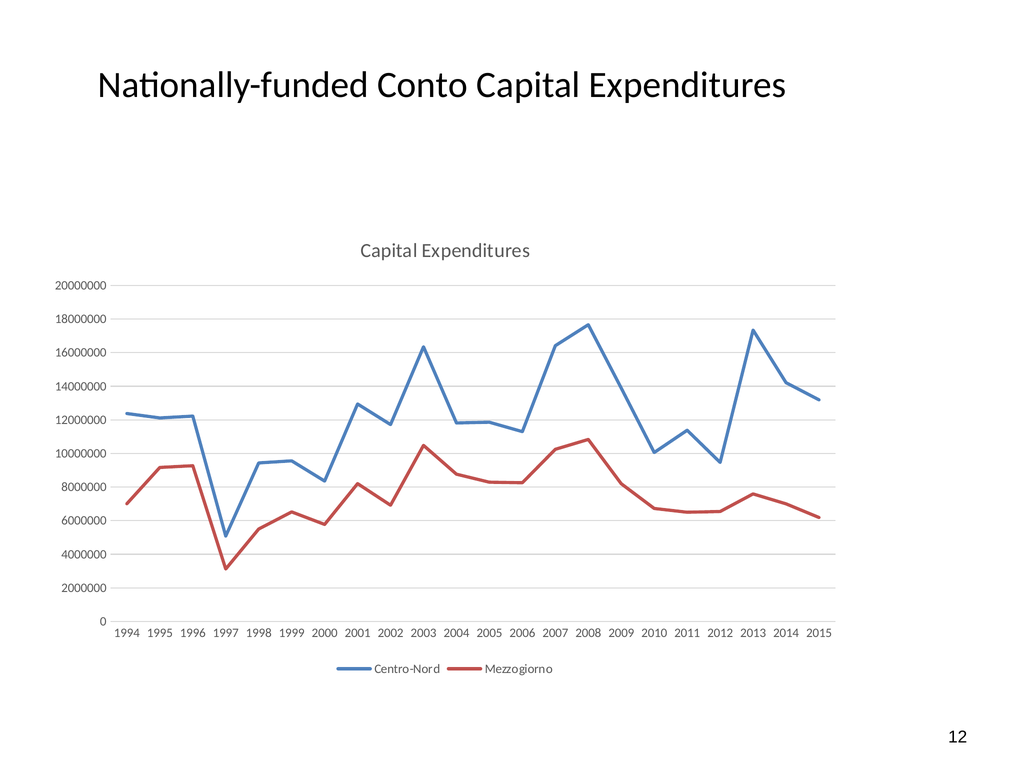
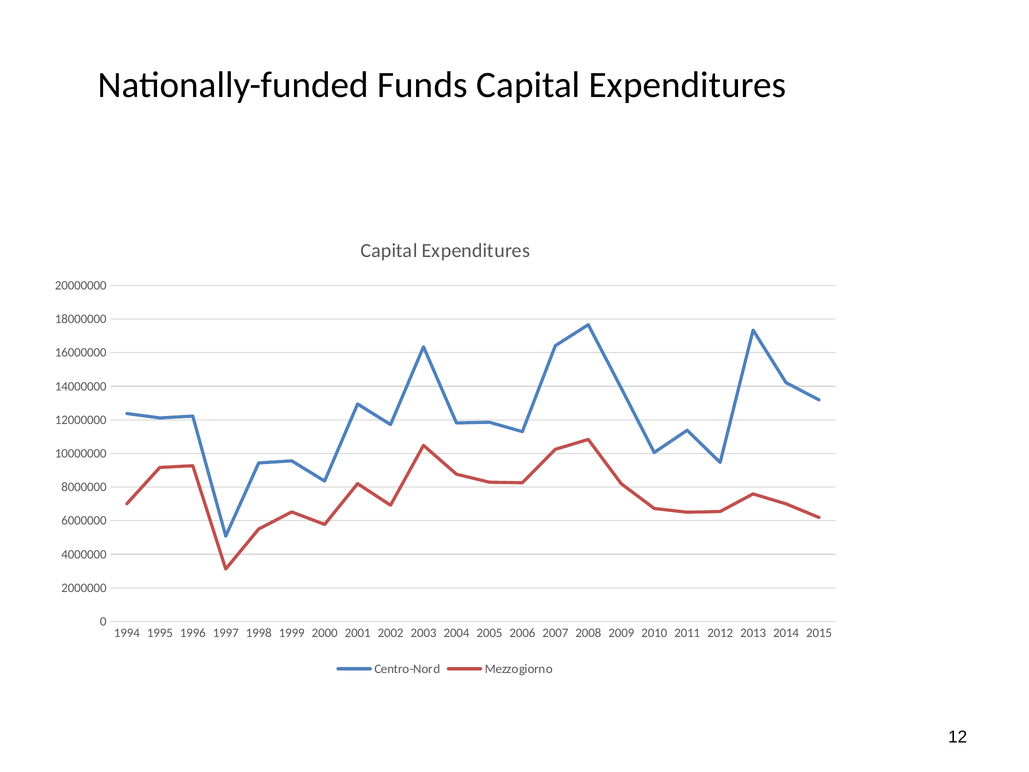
Conto: Conto -> Funds
